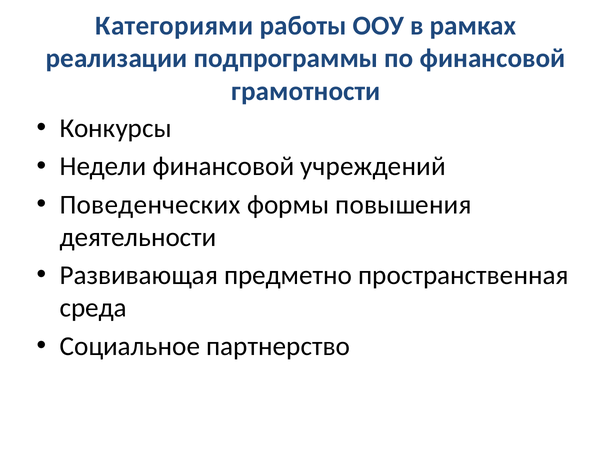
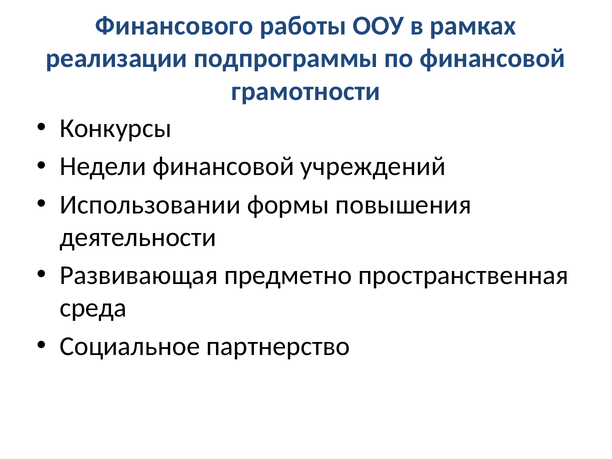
Категориями: Категориями -> Финансового
Поведенческих: Поведенческих -> Использовании
